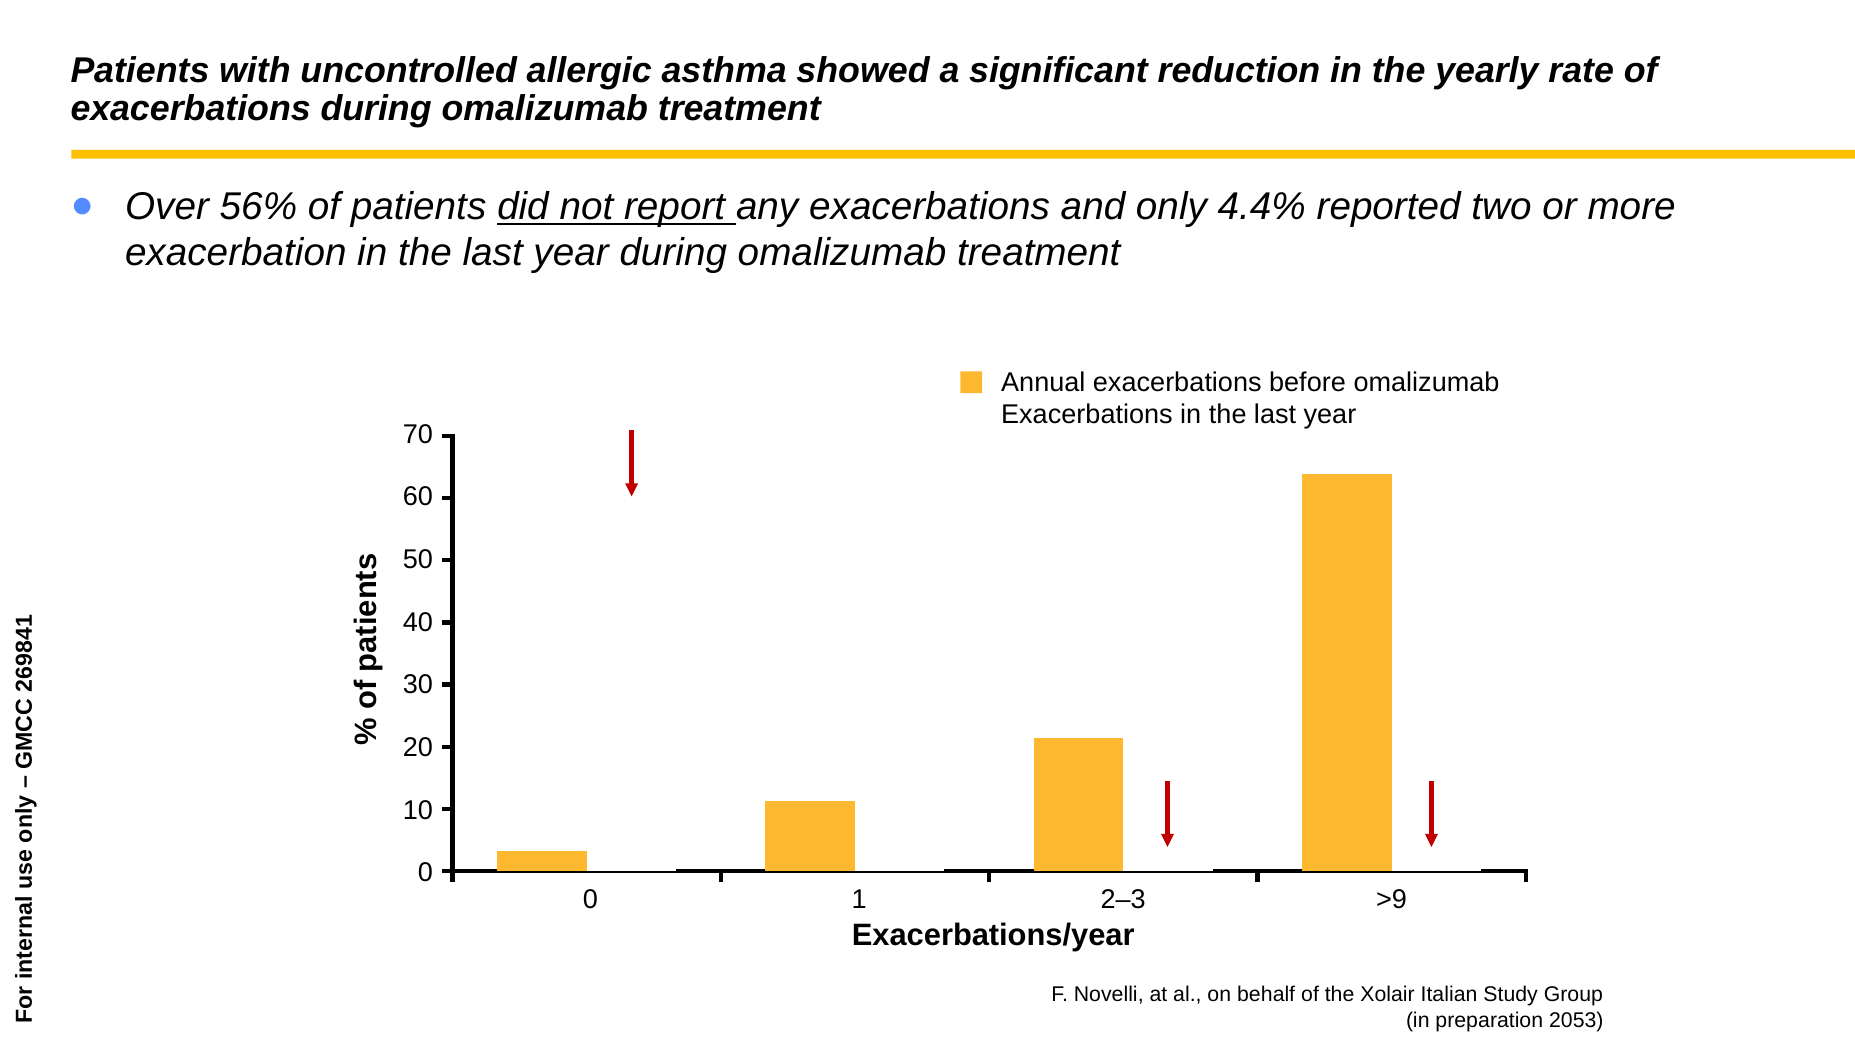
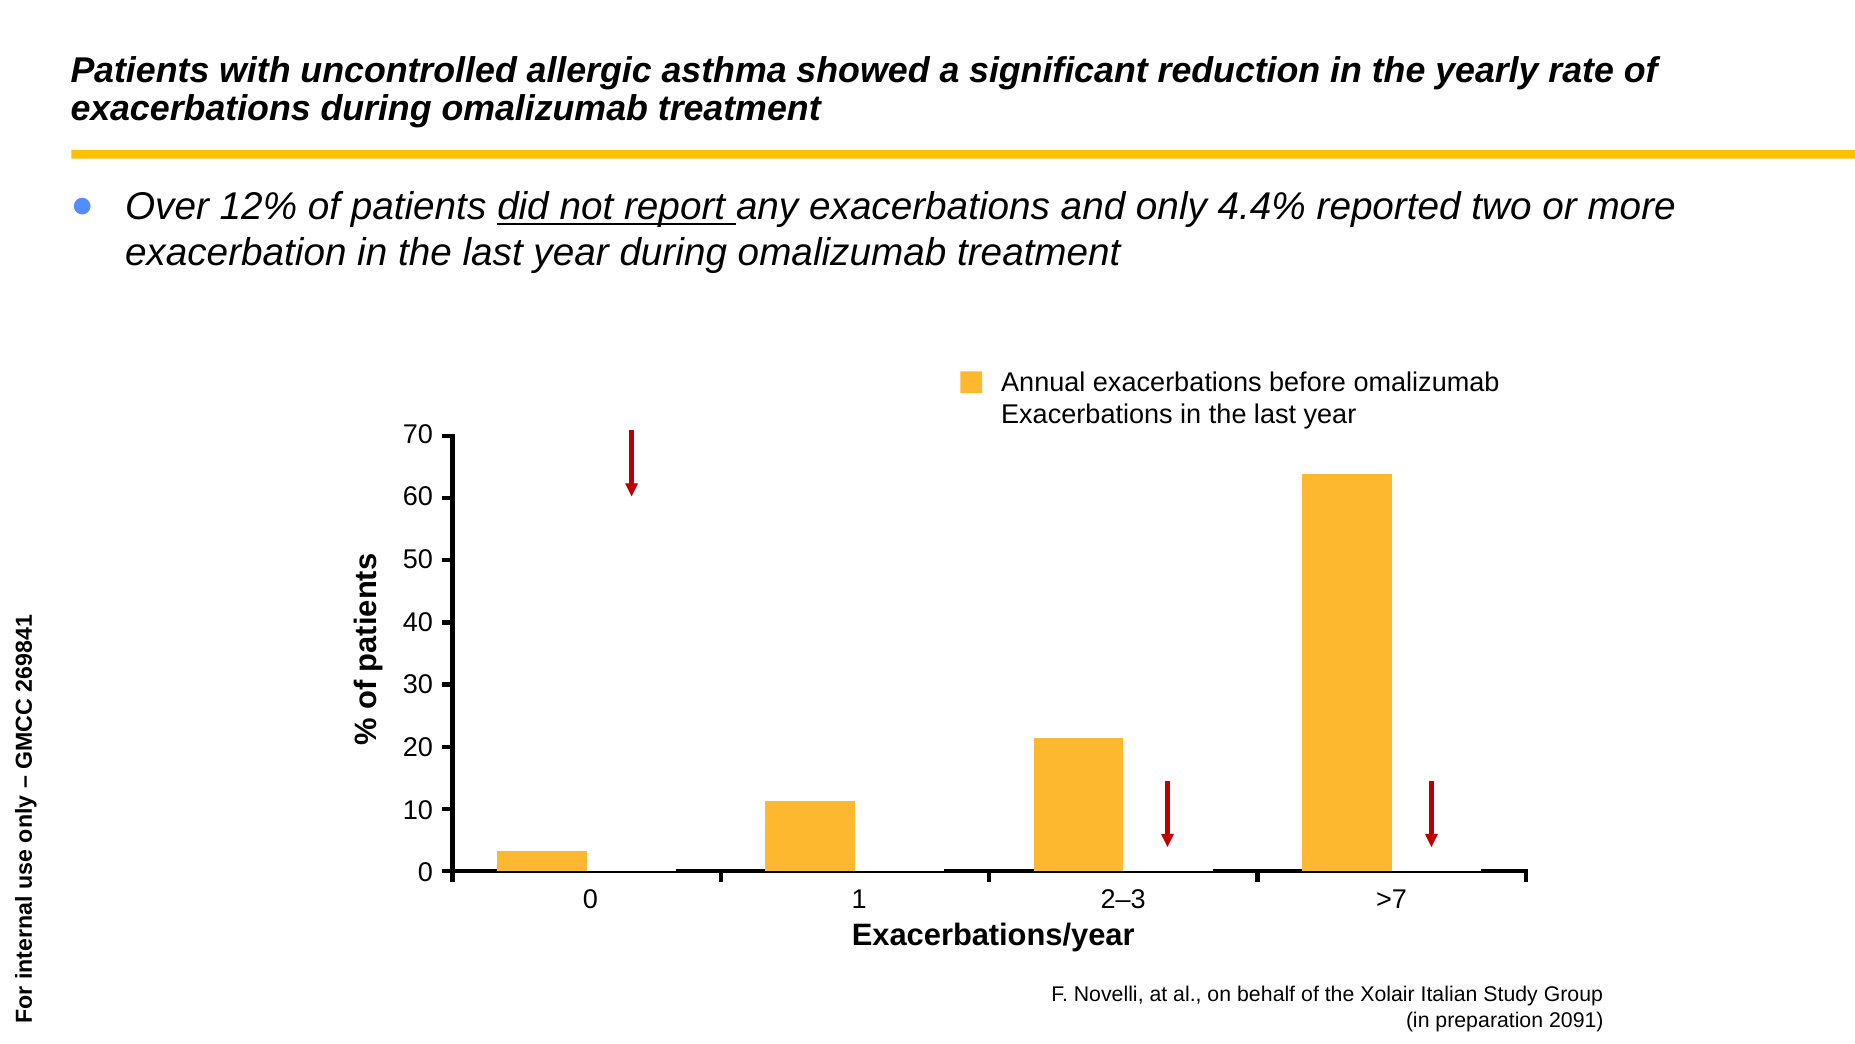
56%: 56% -> 12%
>9: >9 -> >7
2053: 2053 -> 2091
